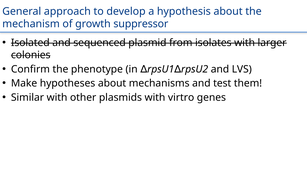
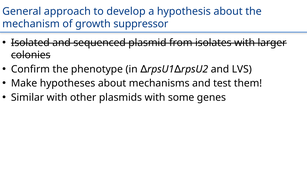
virtro: virtro -> some
